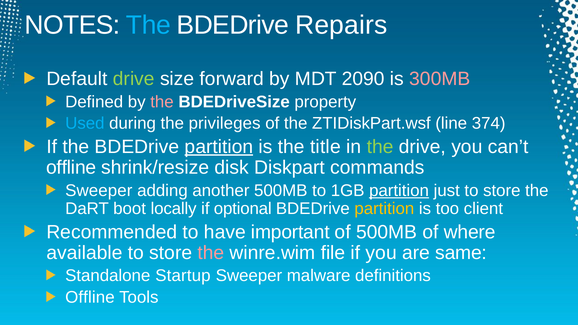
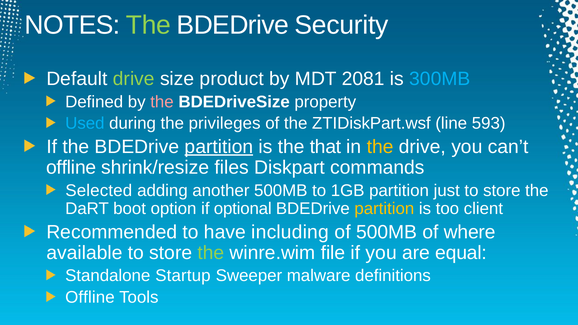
The at (148, 25) colour: light blue -> light green
Repairs: Repairs -> Security
forward: forward -> product
2090: 2090 -> 2081
300MB colour: pink -> light blue
374: 374 -> 593
title: title -> that
the at (380, 147) colour: light green -> yellow
disk: disk -> files
Sweeper at (99, 191): Sweeper -> Selected
partition at (399, 191) underline: present -> none
locally: locally -> option
important: important -> including
the at (211, 253) colour: pink -> light green
same: same -> equal
